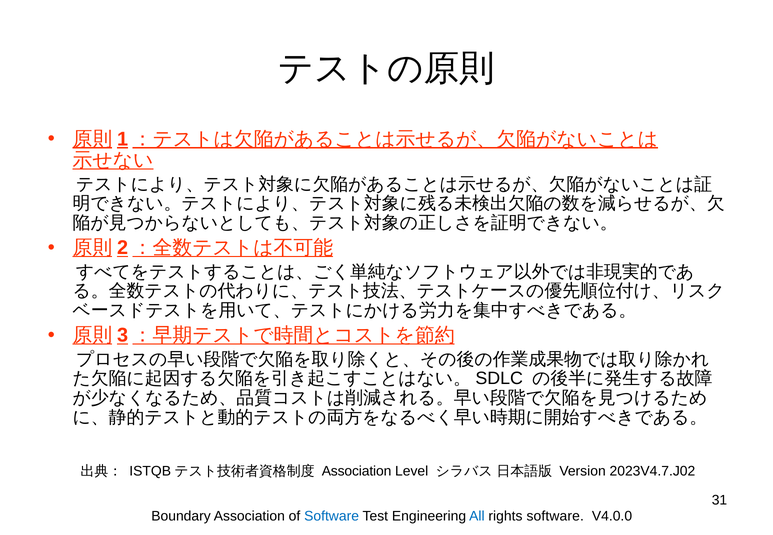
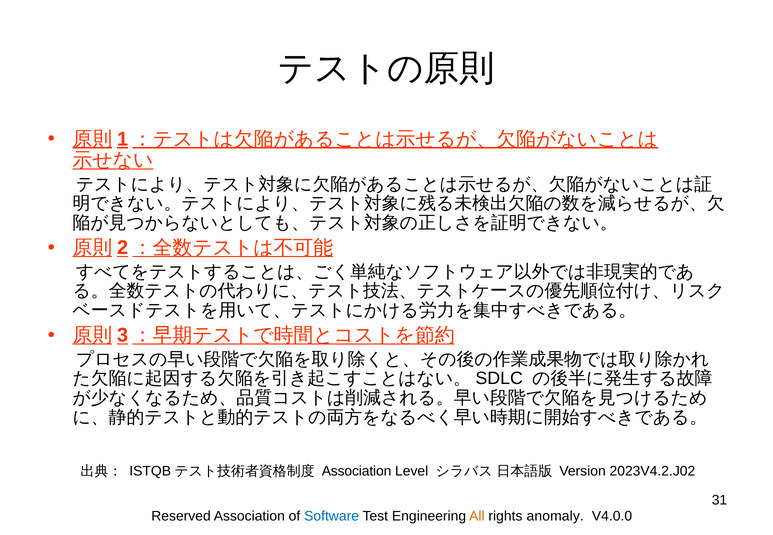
2023V4.7.J02: 2023V4.7.J02 -> 2023V4.2.J02
Boundary: Boundary -> Reserved
All colour: blue -> orange
rights software: software -> anomaly
